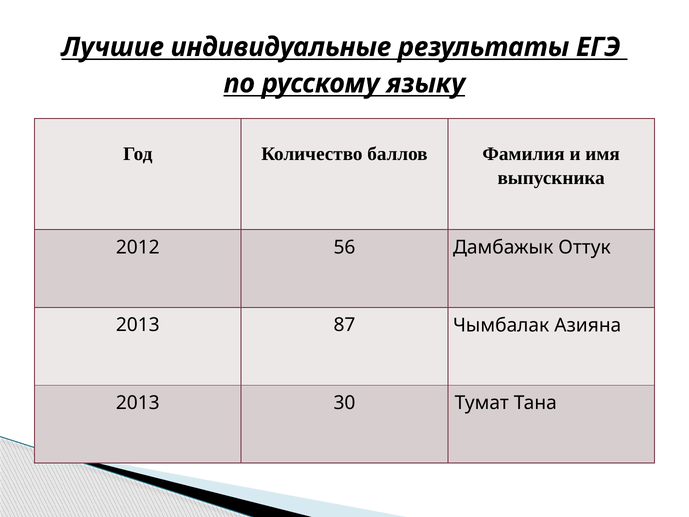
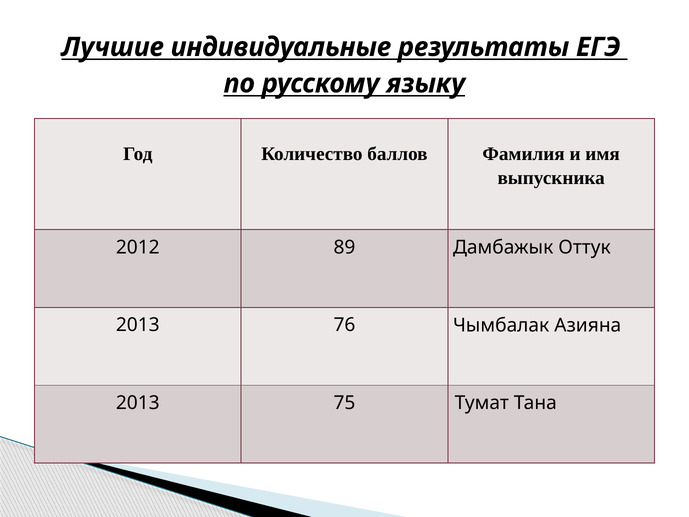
56: 56 -> 89
87: 87 -> 76
30: 30 -> 75
